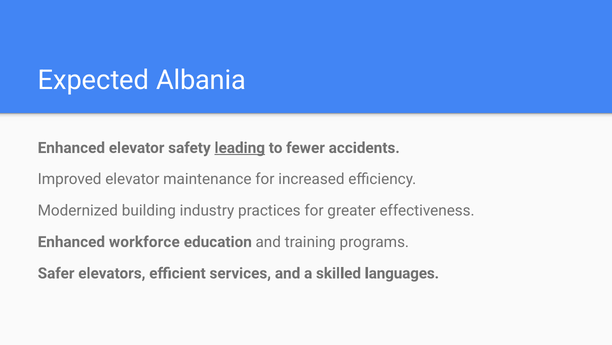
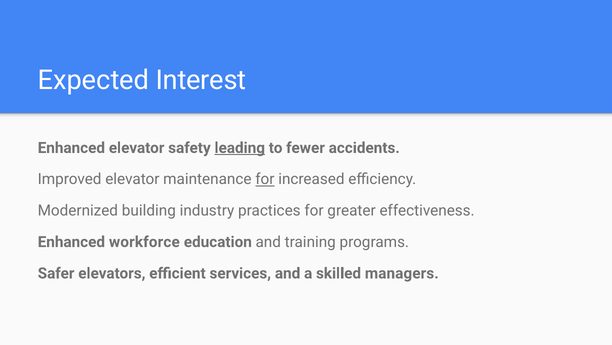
Albania: Albania -> Interest
for at (265, 179) underline: none -> present
languages: languages -> managers
